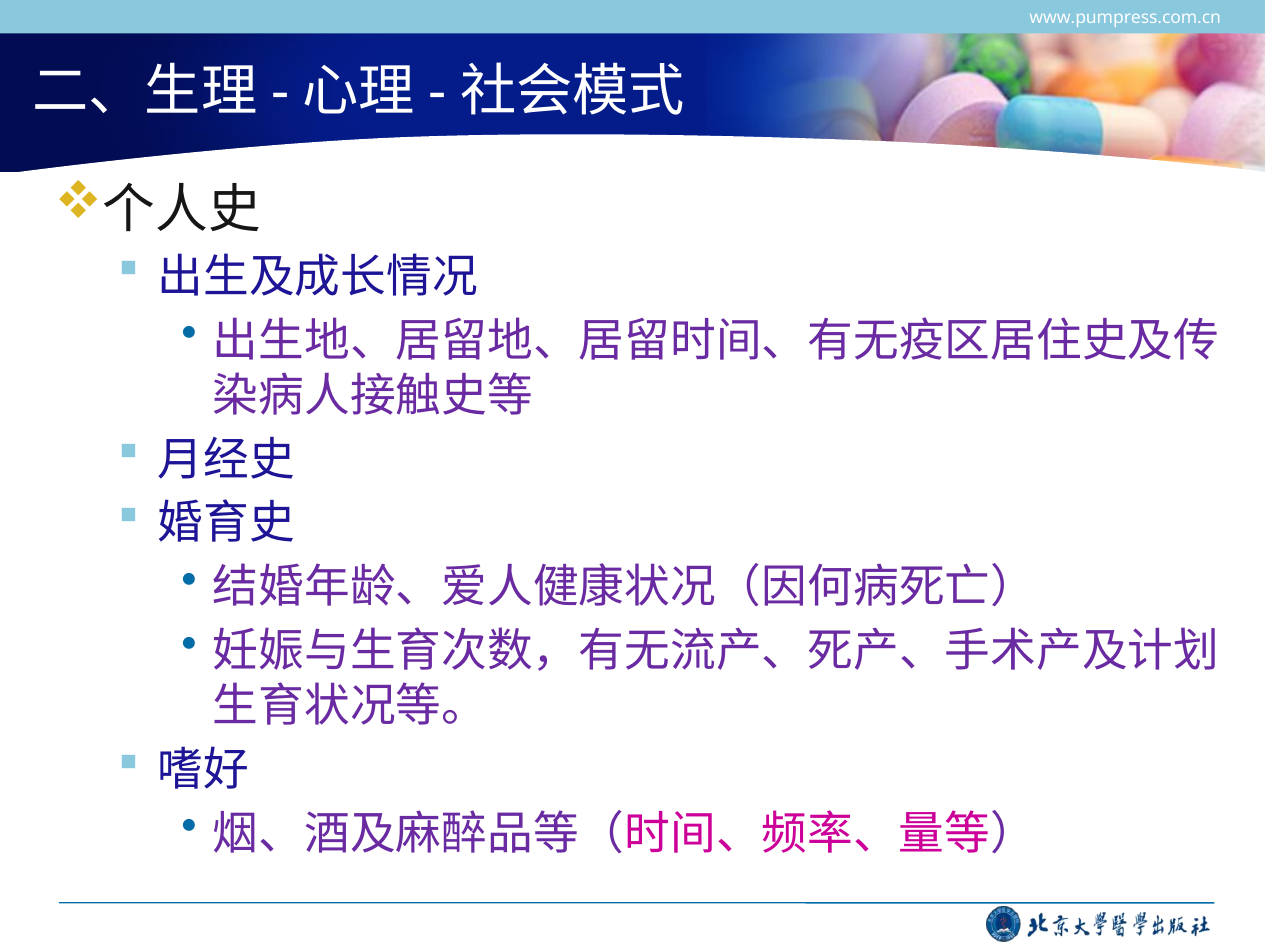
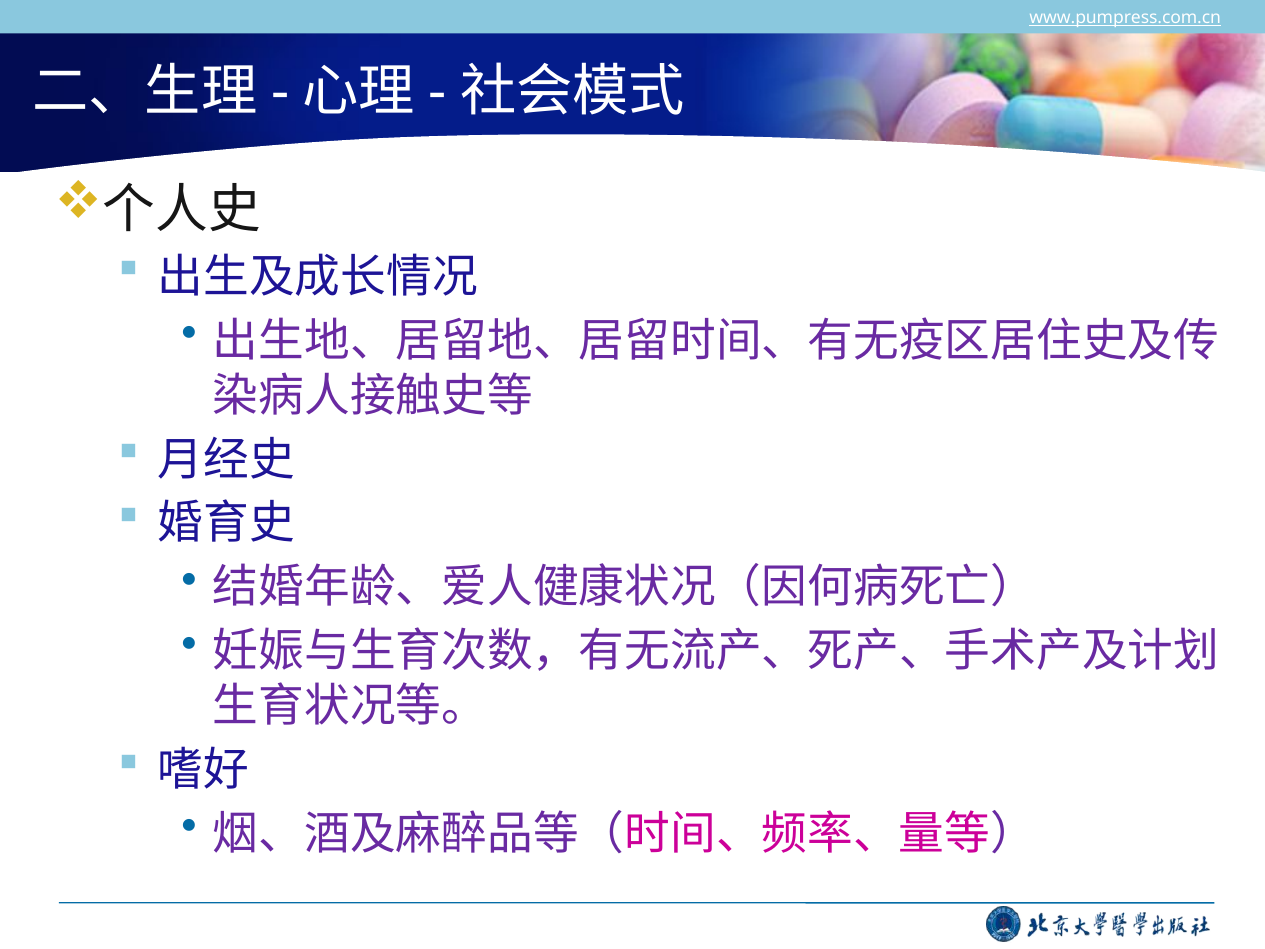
www.pumpress.com.cn underline: none -> present
